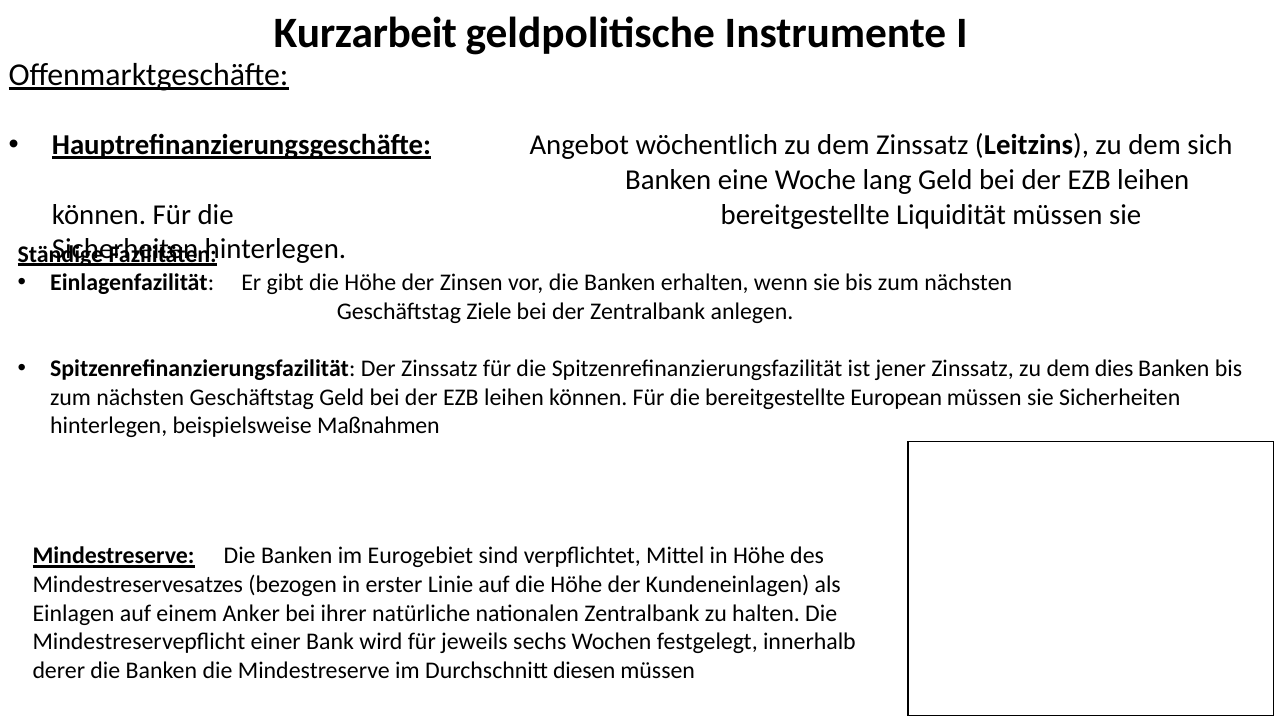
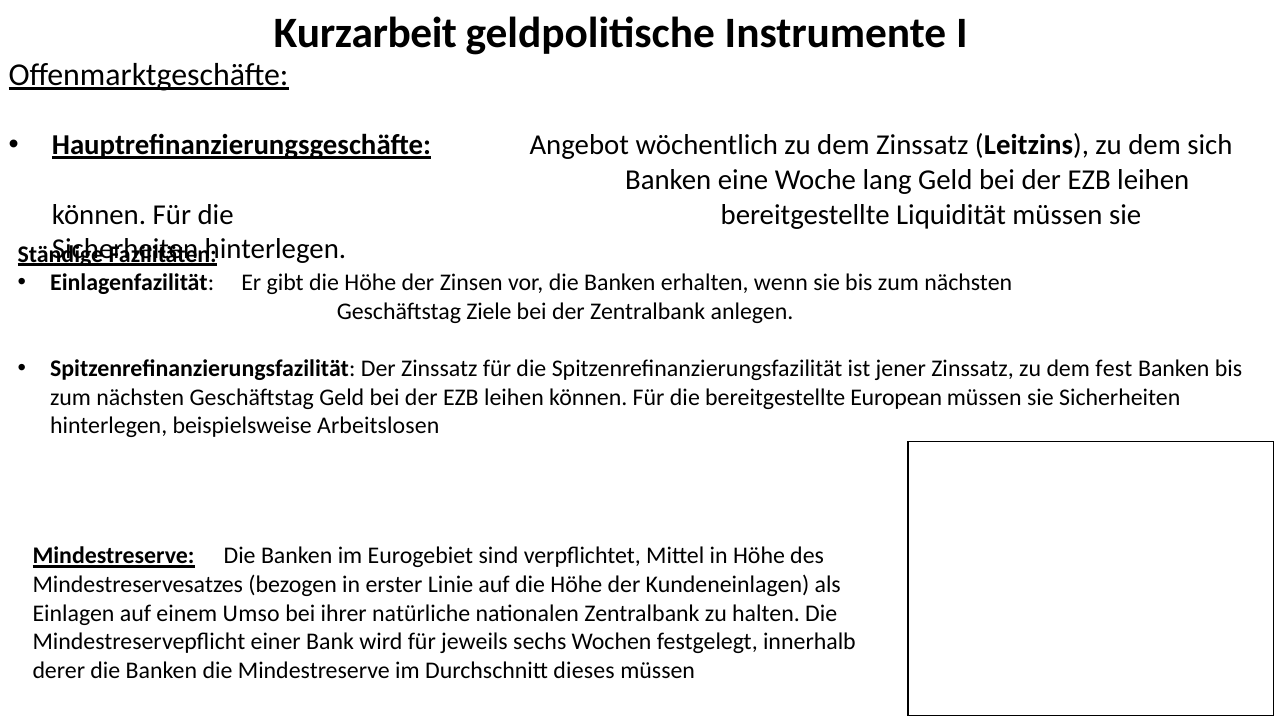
dies: dies -> fest
Maßnahmen: Maßnahmen -> Arbeitslosen
Anker: Anker -> Umso
diesen: diesen -> dieses
